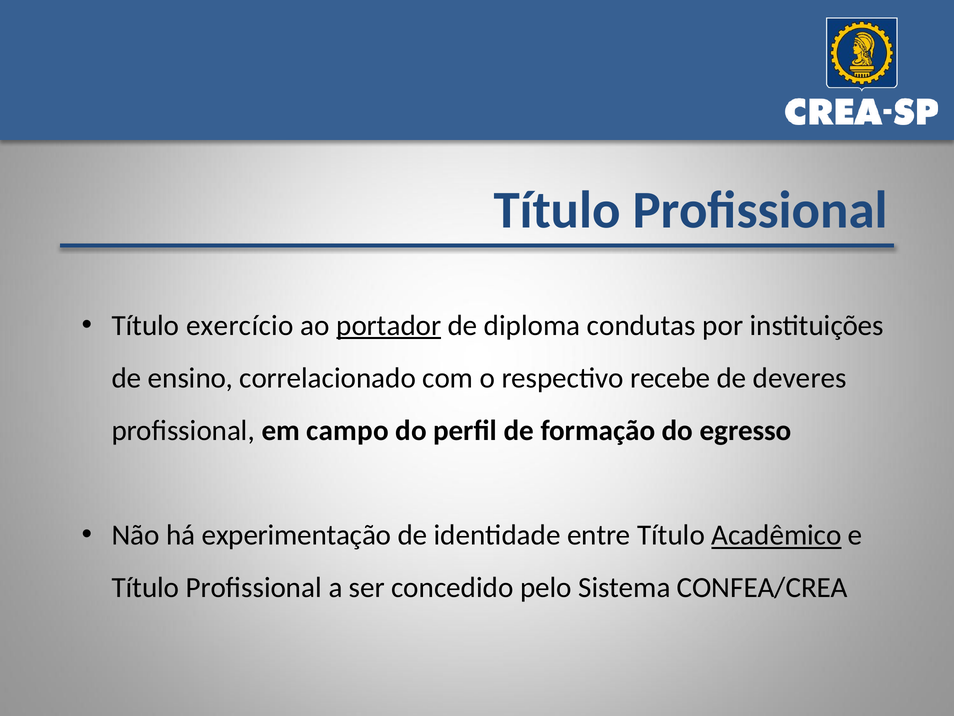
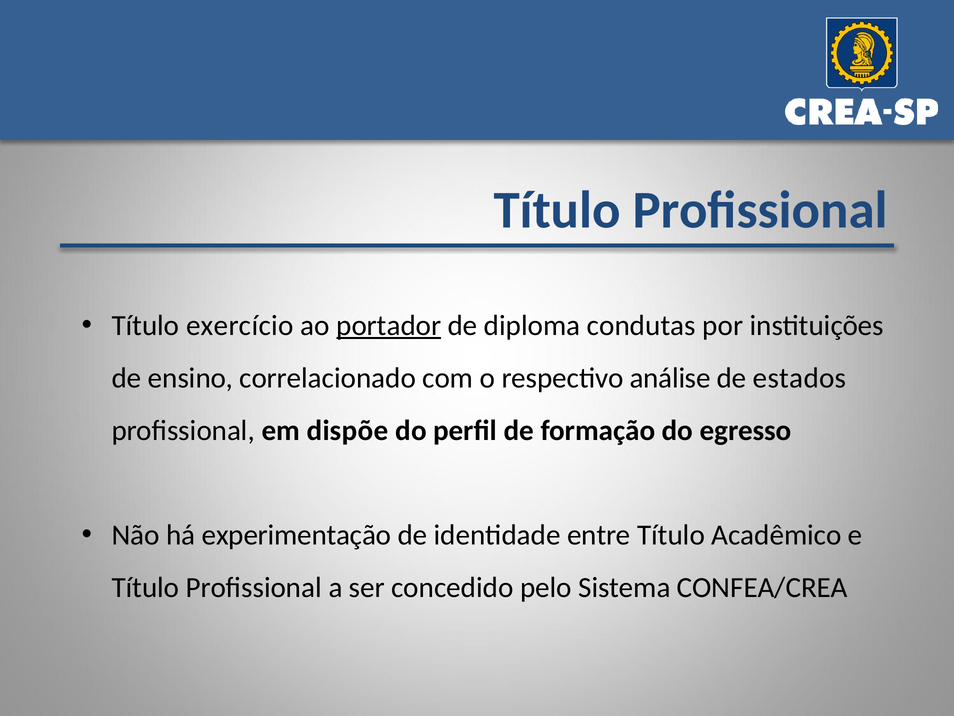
recebe: recebe -> análise
deveres: deveres -> estados
campo: campo -> dispõe
Acadêmico underline: present -> none
